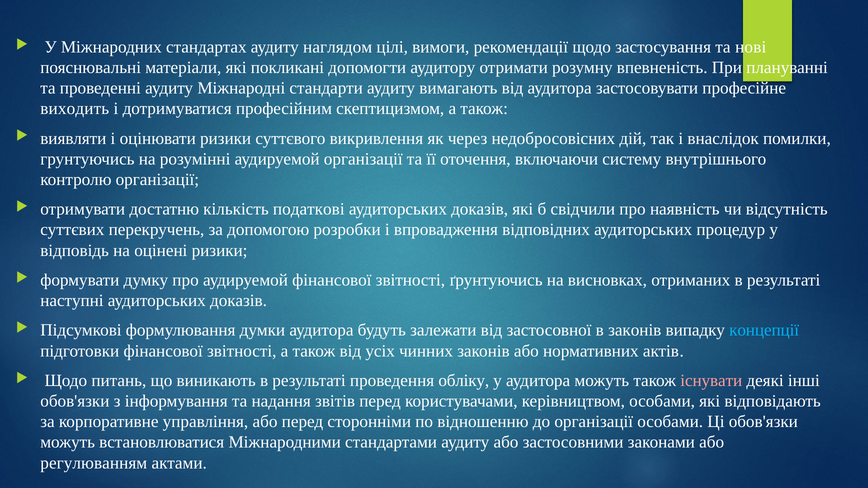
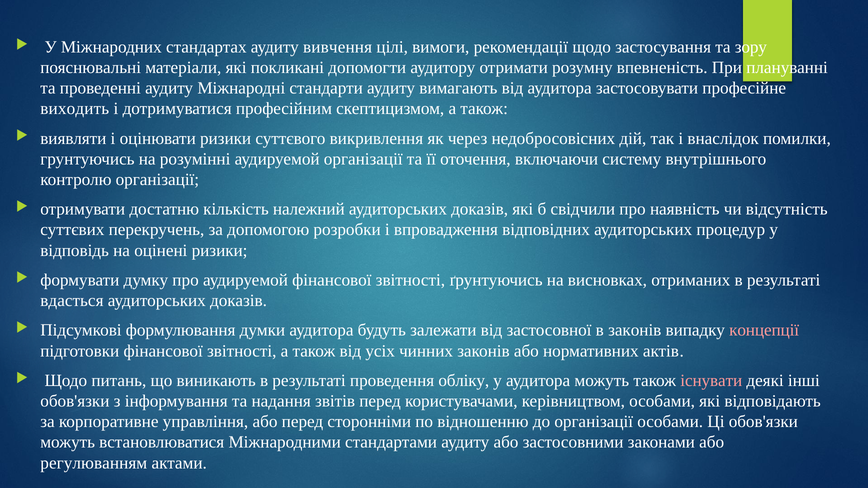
наглядом: наглядом -> вивчення
нові: нові -> зору
податкові: податкові -> належний
наступні: наступні -> вдасться
концепції colour: light blue -> pink
